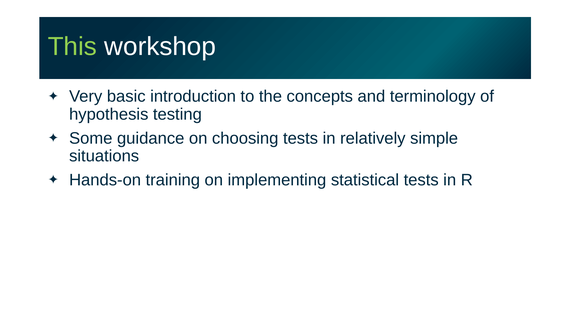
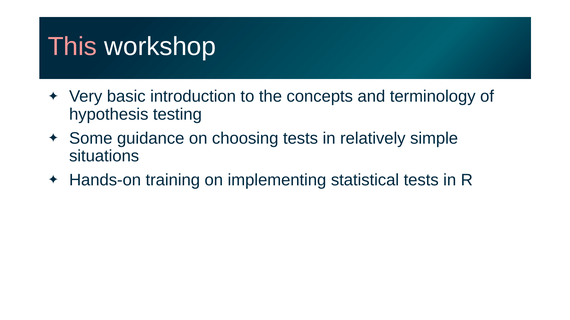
This colour: light green -> pink
